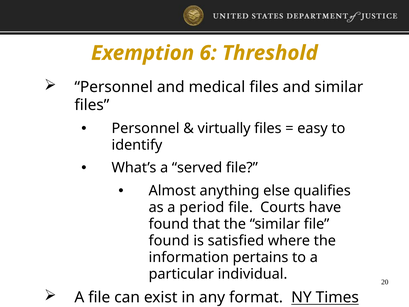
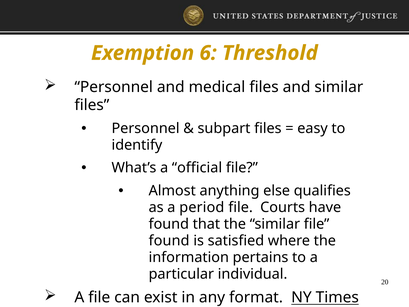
virtually: virtually -> subpart
served: served -> official
